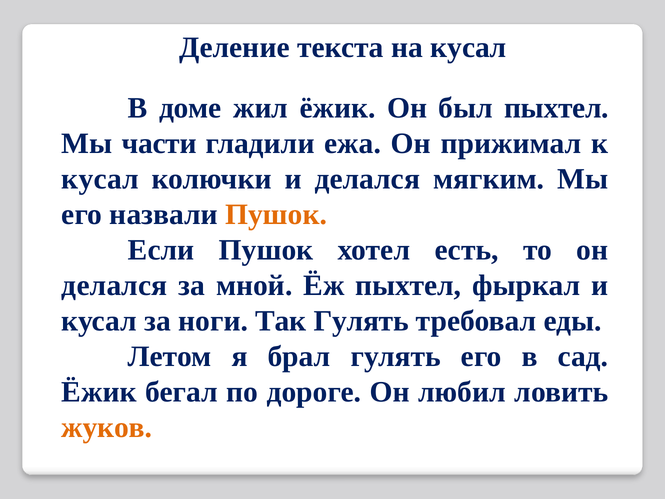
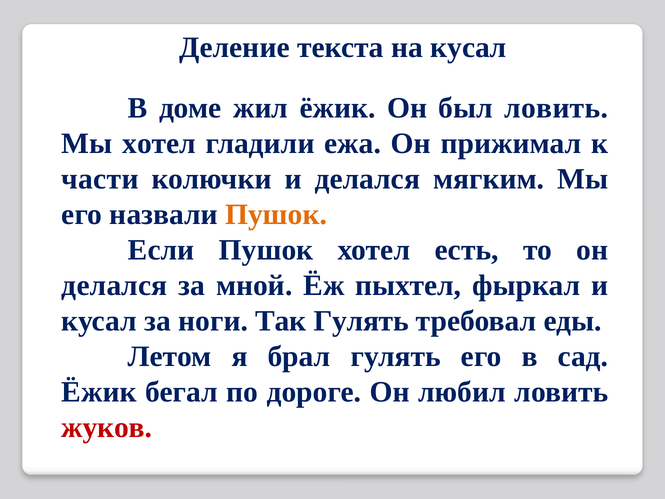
был пыхтел: пыхтел -> ловить
Мы части: части -> хотел
кусал at (100, 179): кусал -> части
жуков colour: orange -> red
